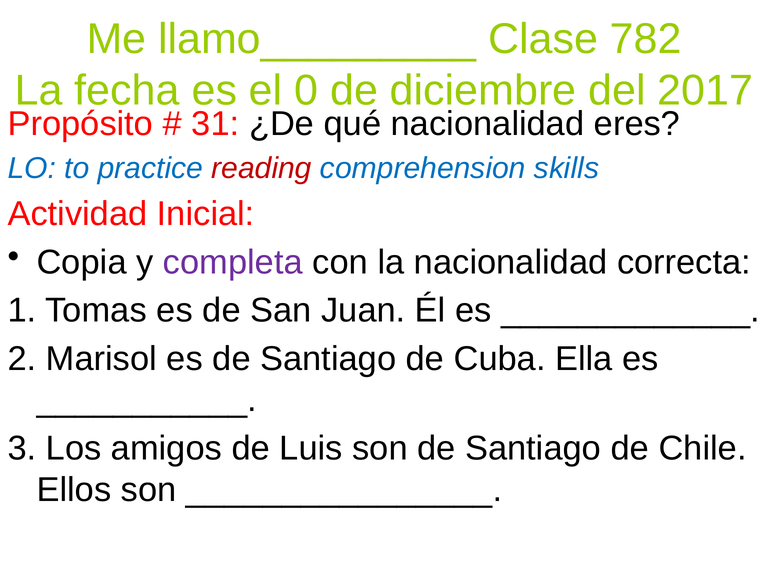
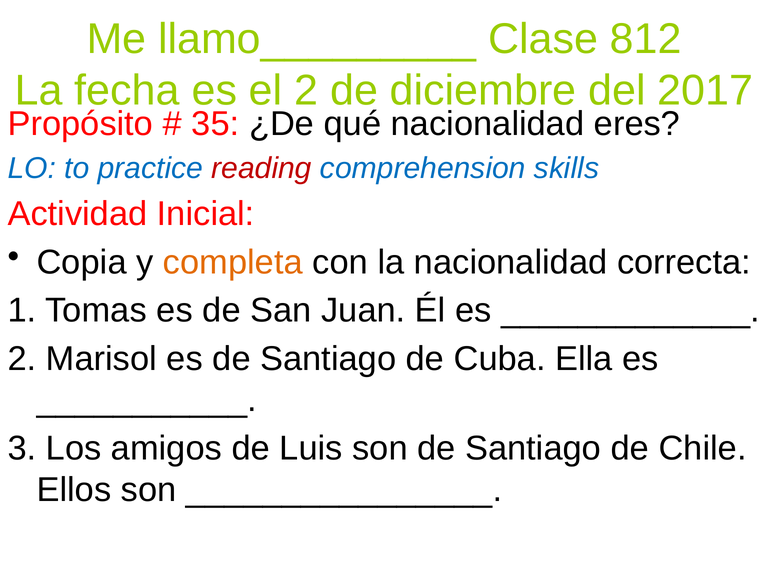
782: 782 -> 812
el 0: 0 -> 2
31: 31 -> 35
completa colour: purple -> orange
